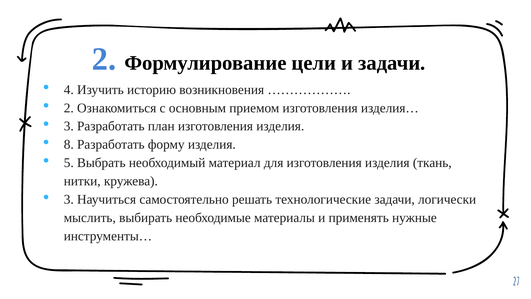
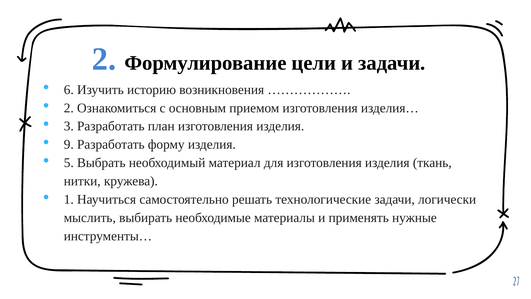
4: 4 -> 6
8: 8 -> 9
3 at (69, 199): 3 -> 1
